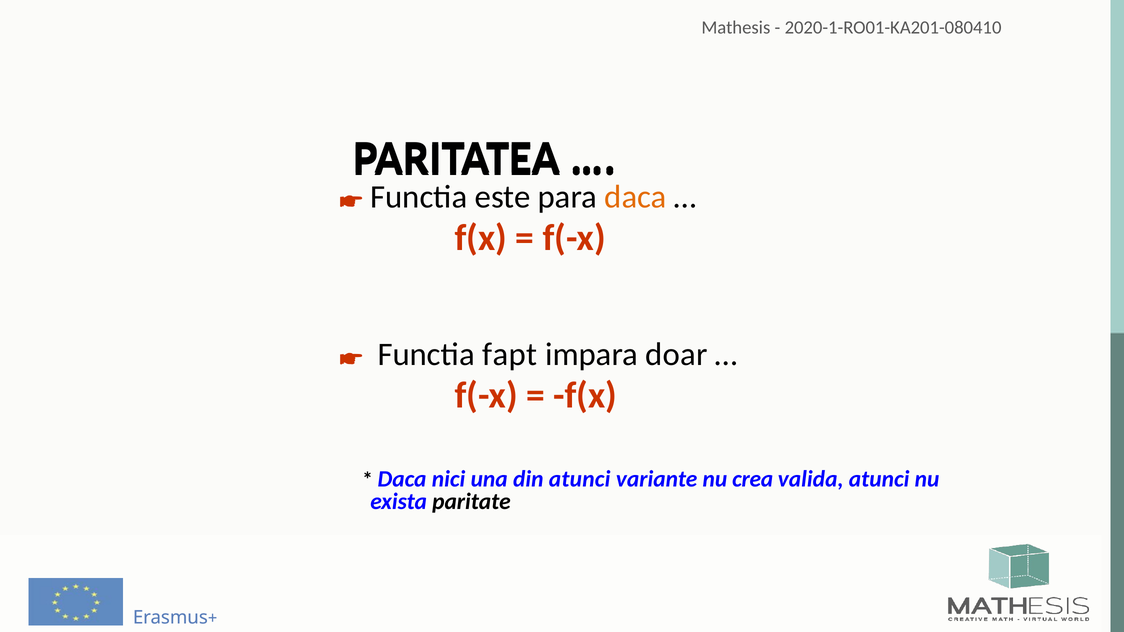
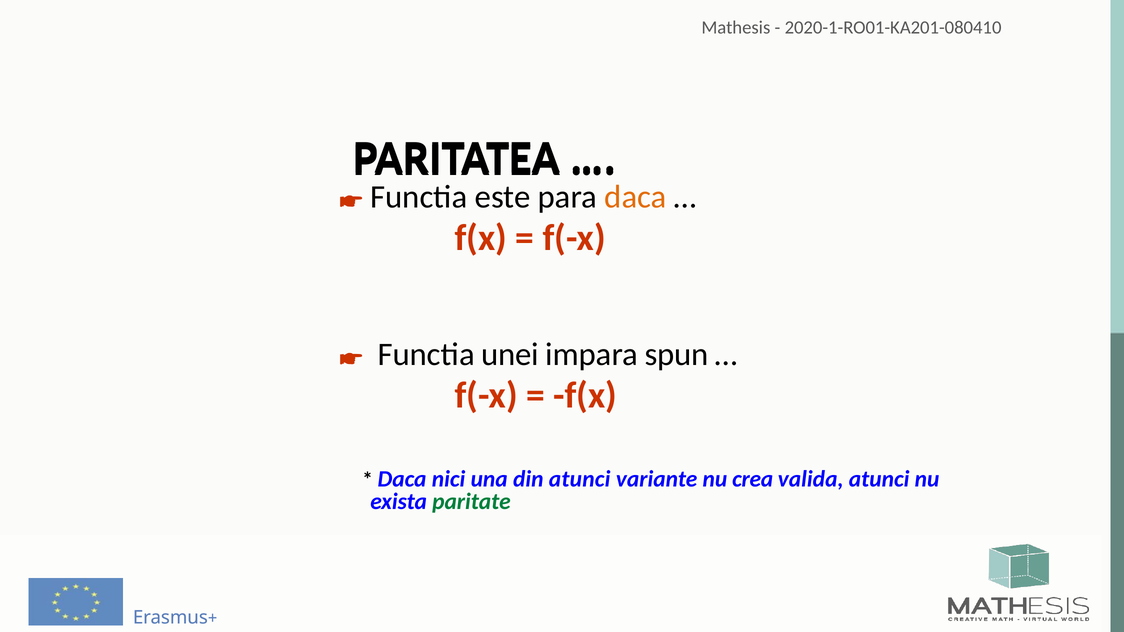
fapt: fapt -> unei
doar: doar -> spun
paritate colour: black -> green
